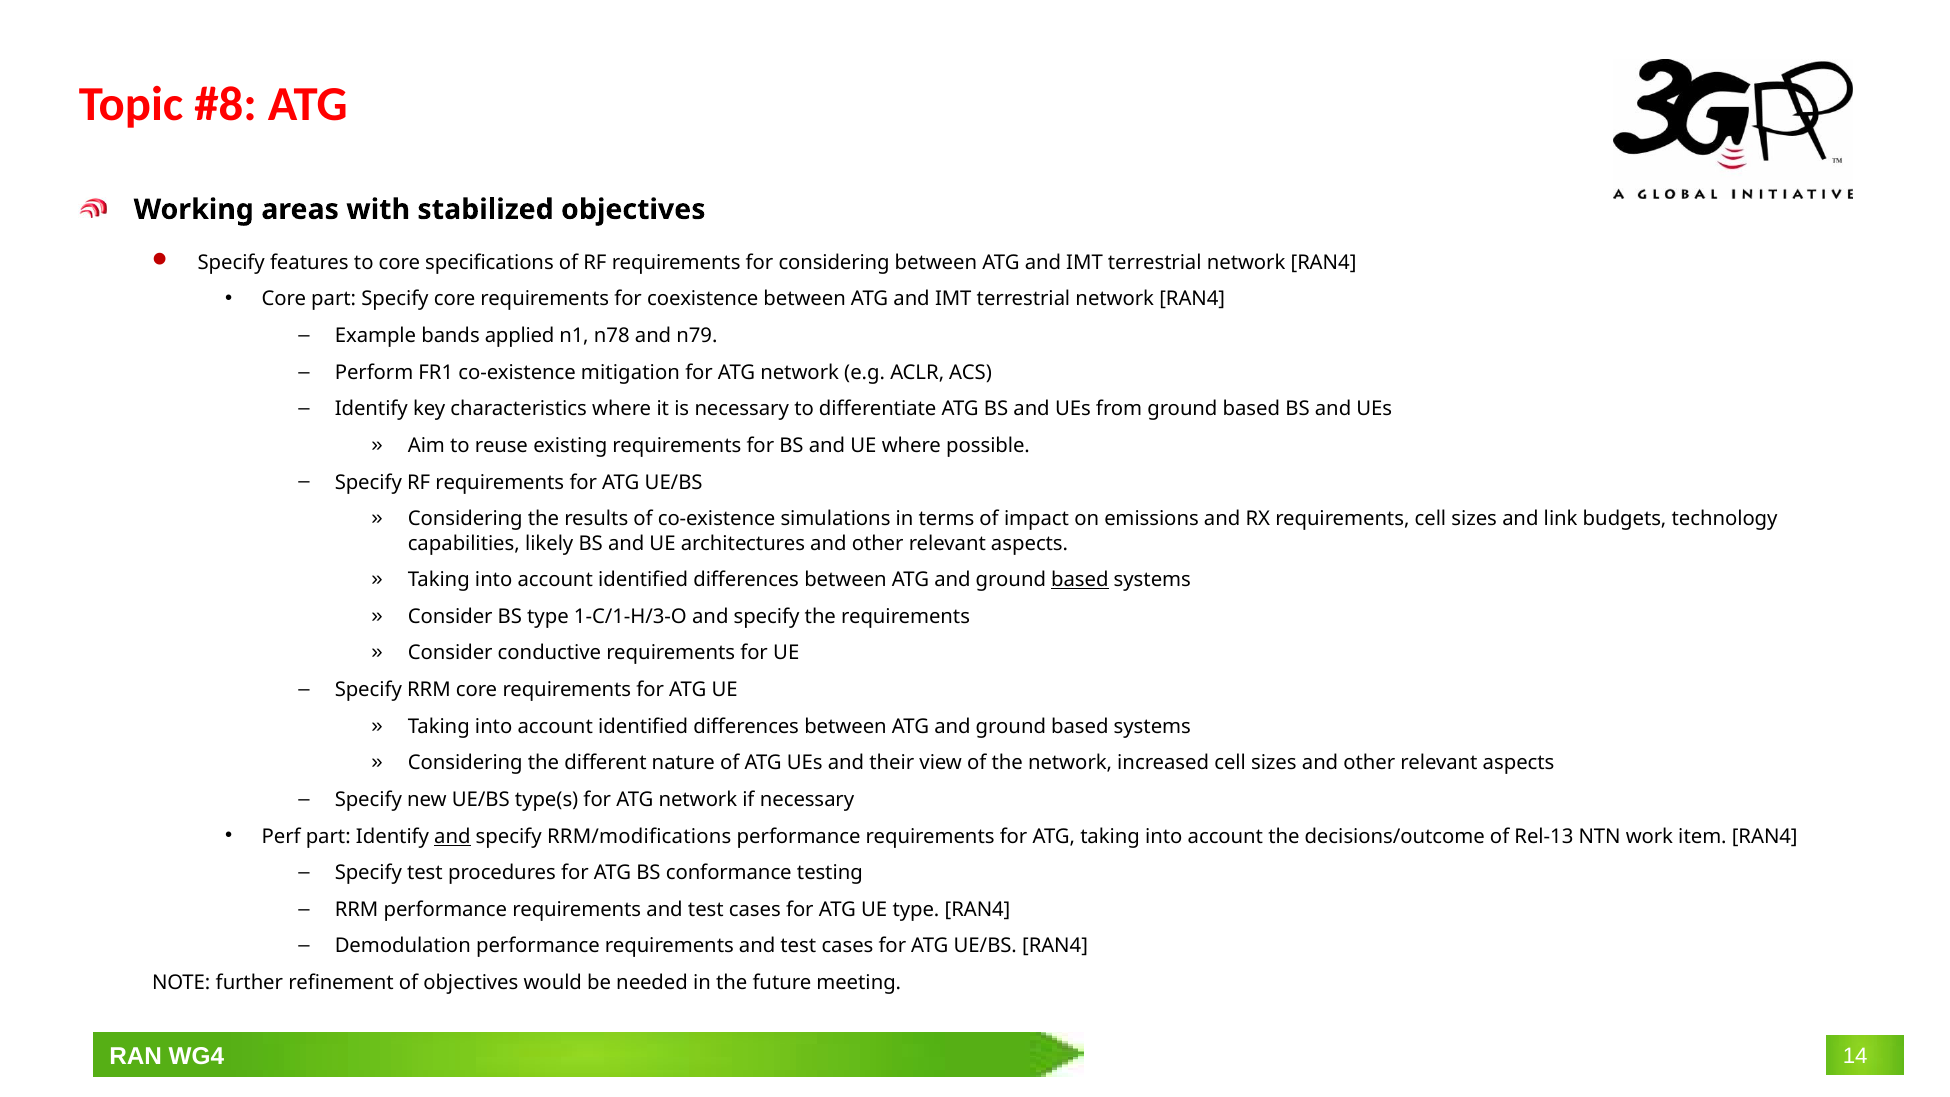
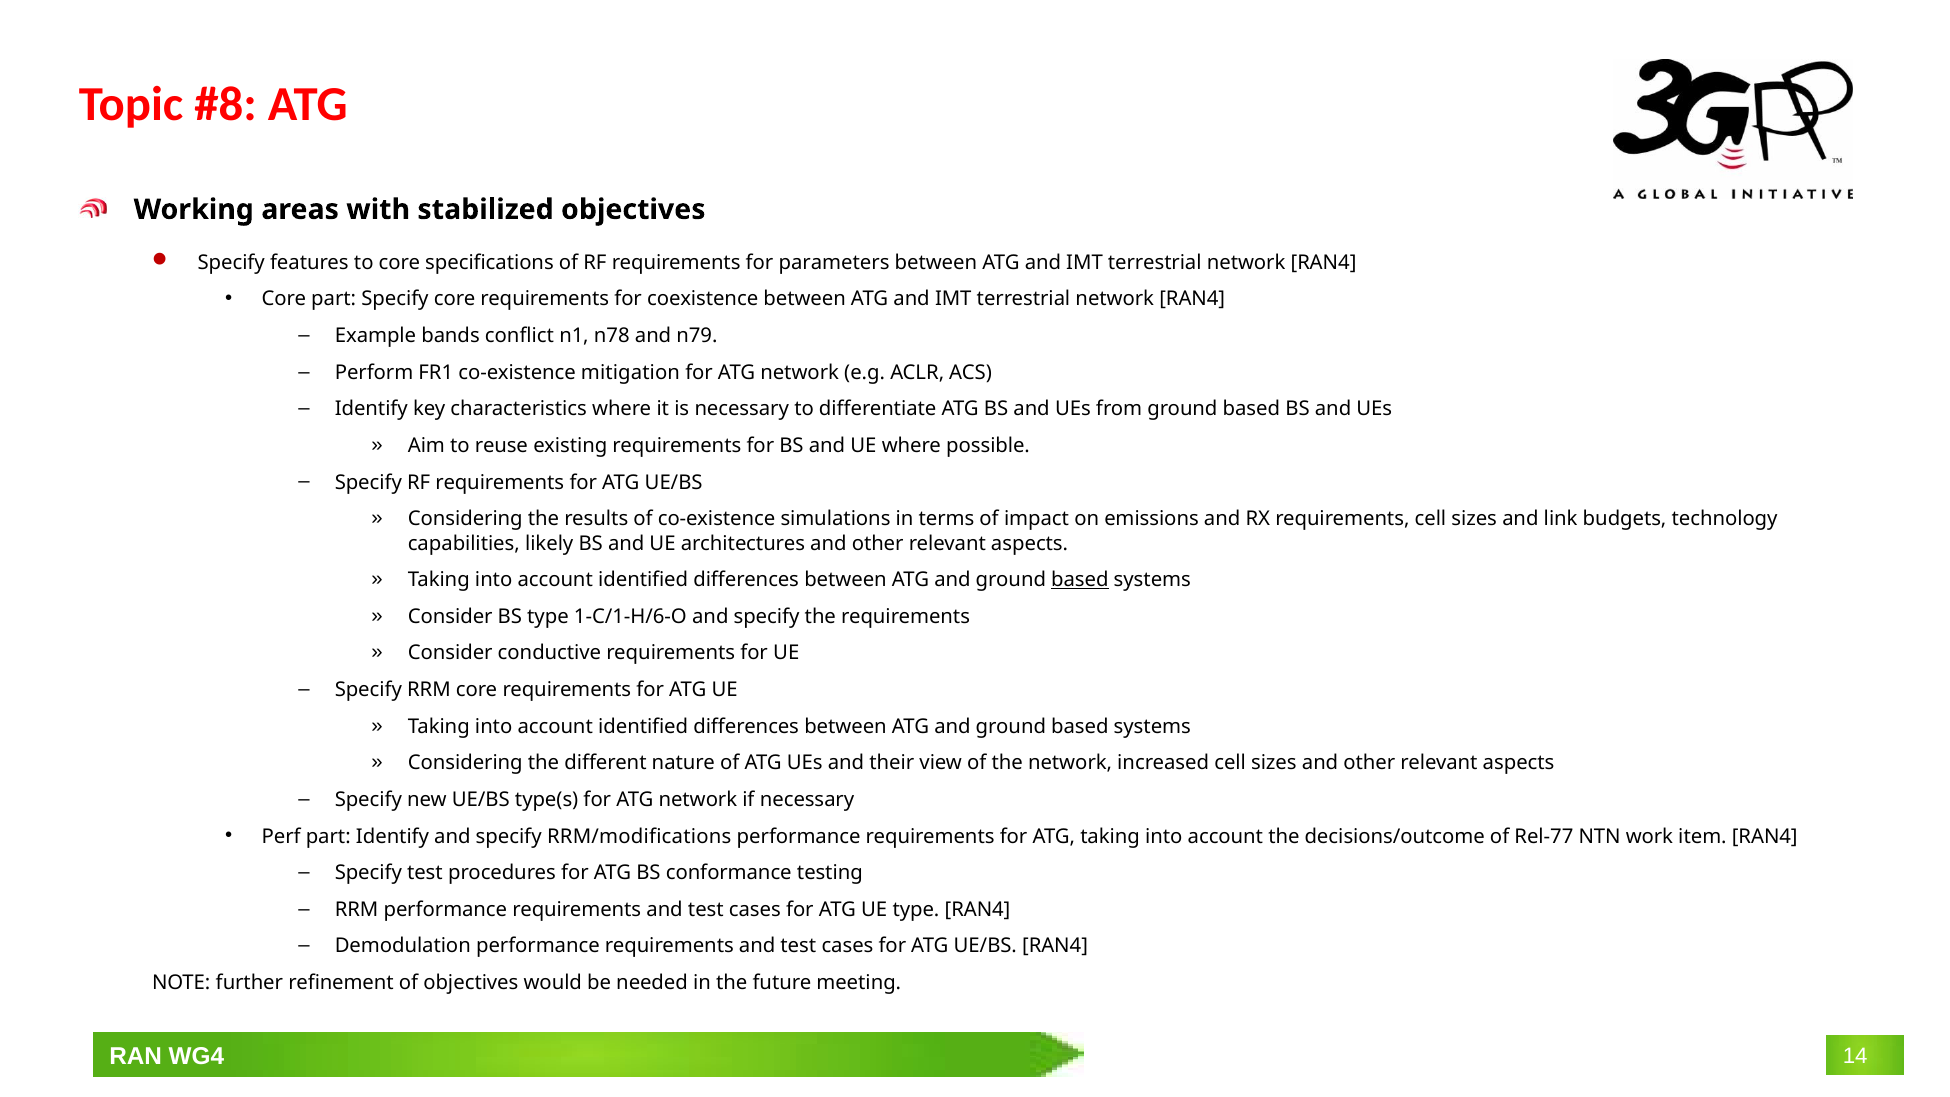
for considering: considering -> parameters
applied: applied -> conflict
1-C/1-H/3-O: 1-C/1-H/3-O -> 1-C/1-H/6-O
and at (452, 836) underline: present -> none
Rel-13: Rel-13 -> Rel-77
